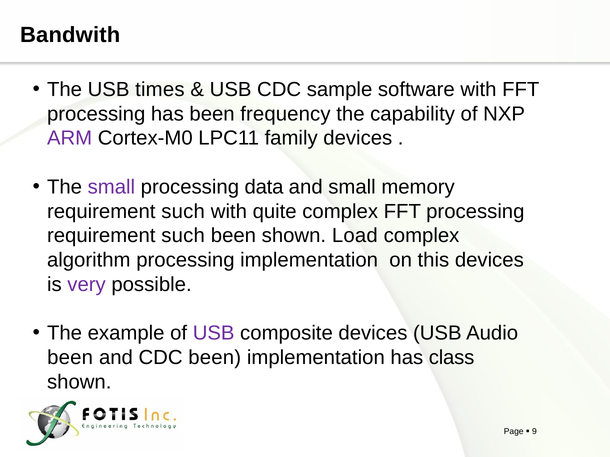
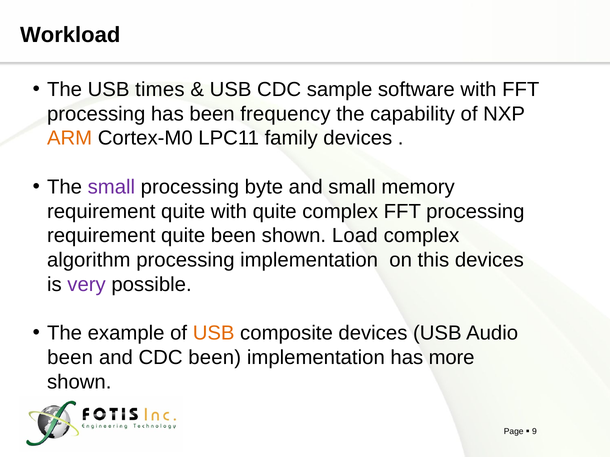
Bandwith: Bandwith -> Workload
ARM colour: purple -> orange
data: data -> byte
such at (183, 212): such -> quite
such at (183, 236): such -> quite
USB at (214, 334) colour: purple -> orange
class: class -> more
